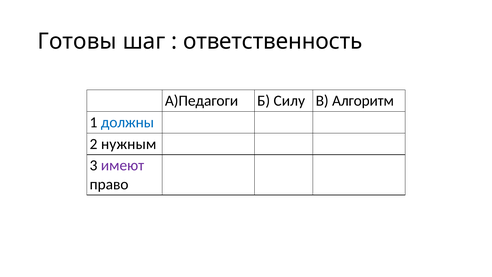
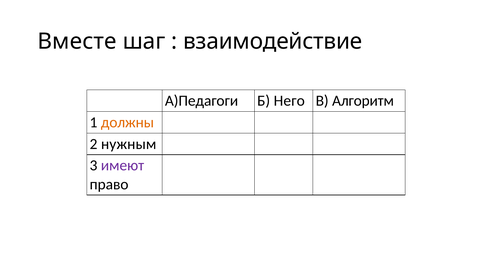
Готовы: Готовы -> Вместе
ответственность: ответственность -> взаимодействие
Силу: Силу -> Него
должны colour: blue -> orange
